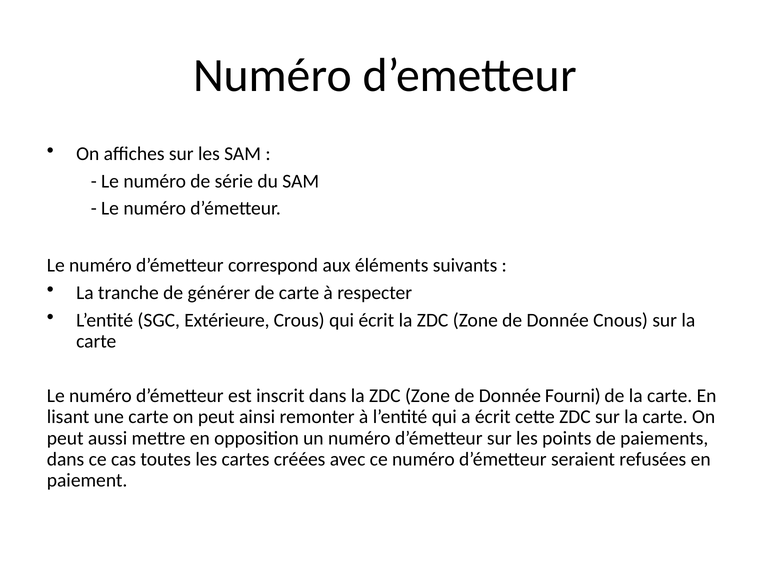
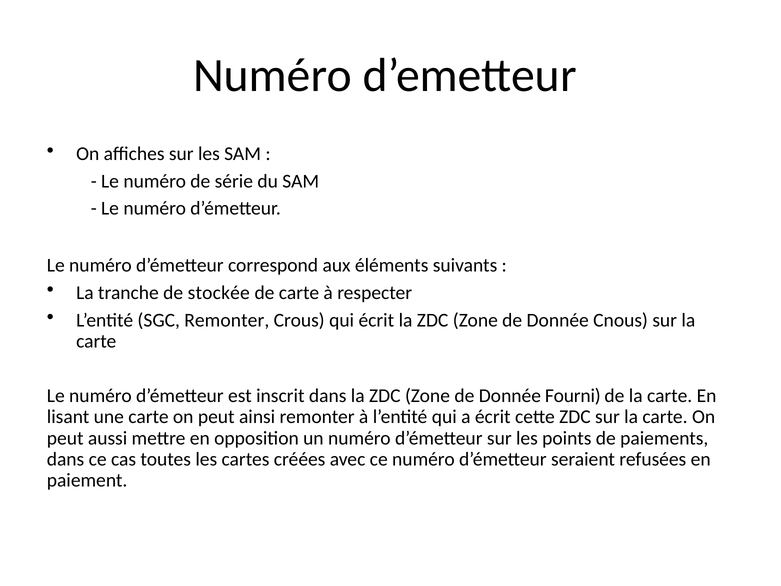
générer: générer -> stockée
SGC Extérieure: Extérieure -> Remonter
